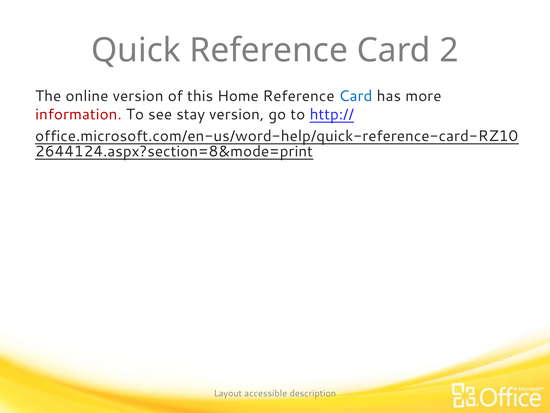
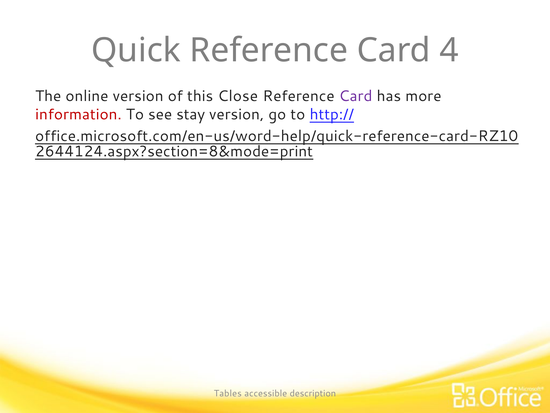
2: 2 -> 4
Home: Home -> Close
Card at (356, 96) colour: blue -> purple
Layout: Layout -> Tables
